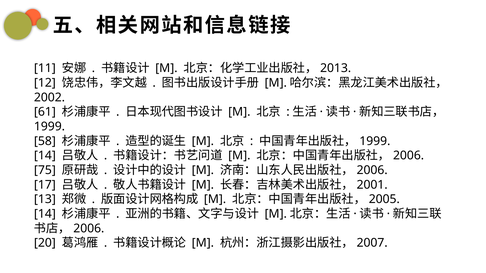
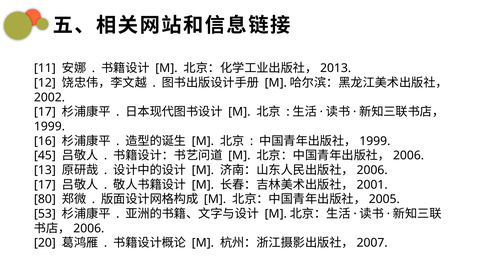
61 at (45, 112): 61 -> 17
58: 58 -> 16
14 at (45, 156): 14 -> 45
75: 75 -> 13
13: 13 -> 80
14 at (45, 214): 14 -> 53
